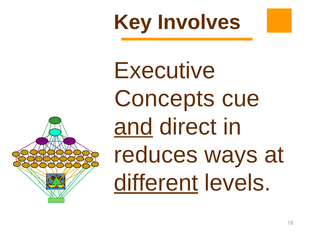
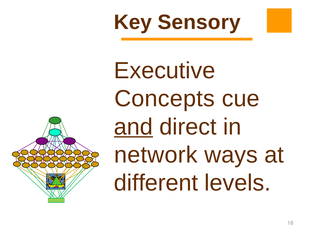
Involves: Involves -> Sensory
reduces: reduces -> network
different underline: present -> none
